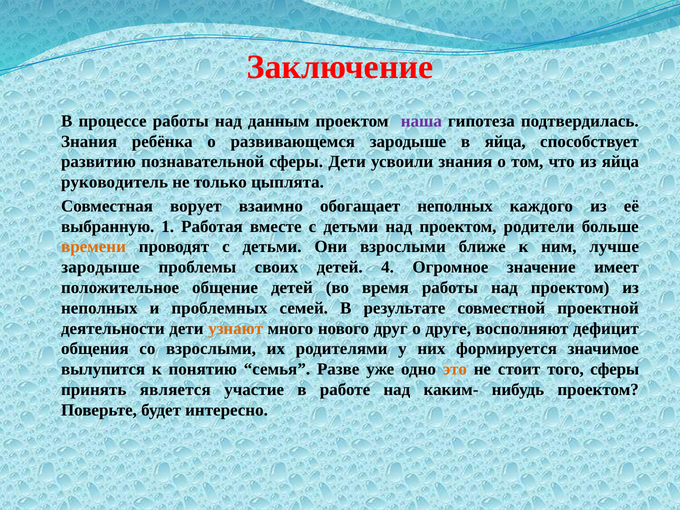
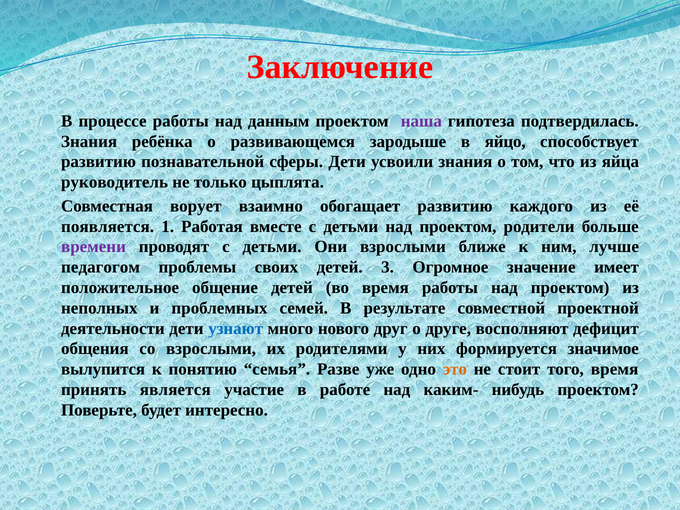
в яйца: яйца -> яйцо
обогащает неполных: неполных -> развитию
выбранную: выбранную -> появляется
времени colour: orange -> purple
зародыше at (100, 267): зародыше -> педагогом
4: 4 -> 3
узнают colour: orange -> blue
того сферы: сферы -> время
